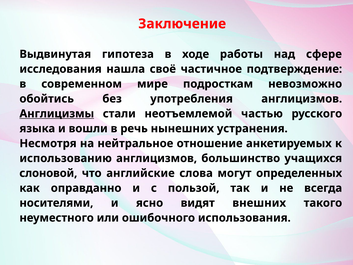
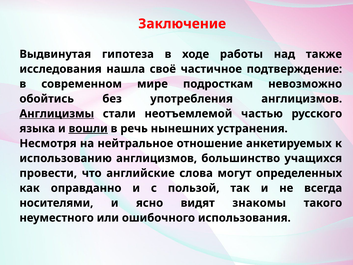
сфере: сфере -> также
вошли underline: none -> present
слоновой: слоновой -> провести
внешних: внешних -> знакомы
